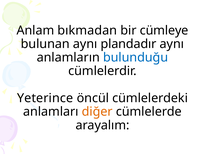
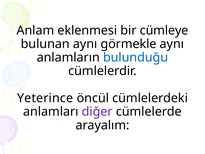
bıkmadan: bıkmadan -> eklenmesi
plandadır: plandadır -> görmekle
diğer colour: orange -> purple
